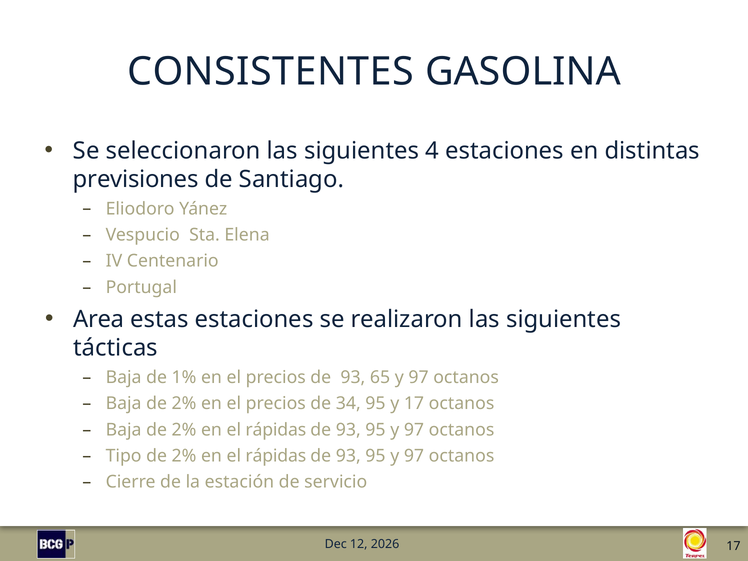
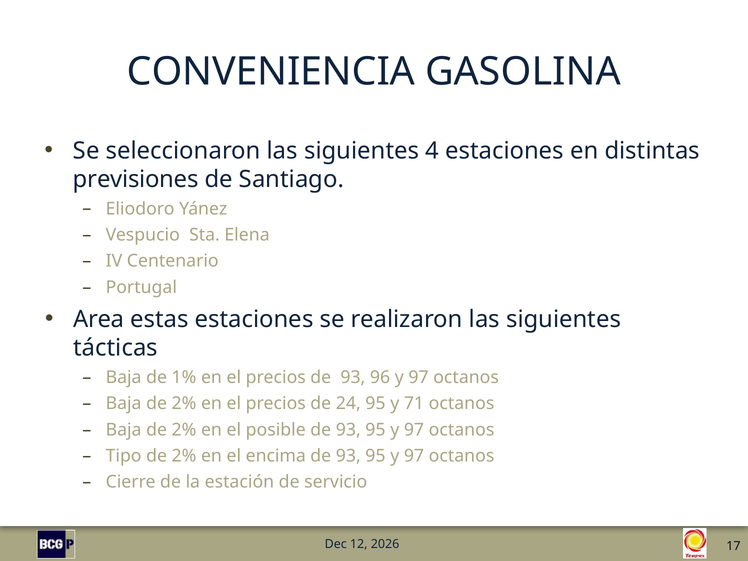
CONSISTENTES: CONSISTENTES -> CONVENIENCIA
65: 65 -> 96
34: 34 -> 24
y 17: 17 -> 71
rápidas at (276, 430): rápidas -> posible
rápidas at (276, 456): rápidas -> encima
